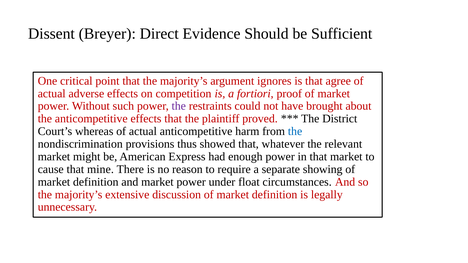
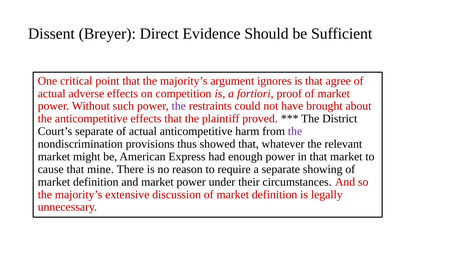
Court’s whereas: whereas -> separate
the at (295, 132) colour: blue -> purple
float: float -> their
